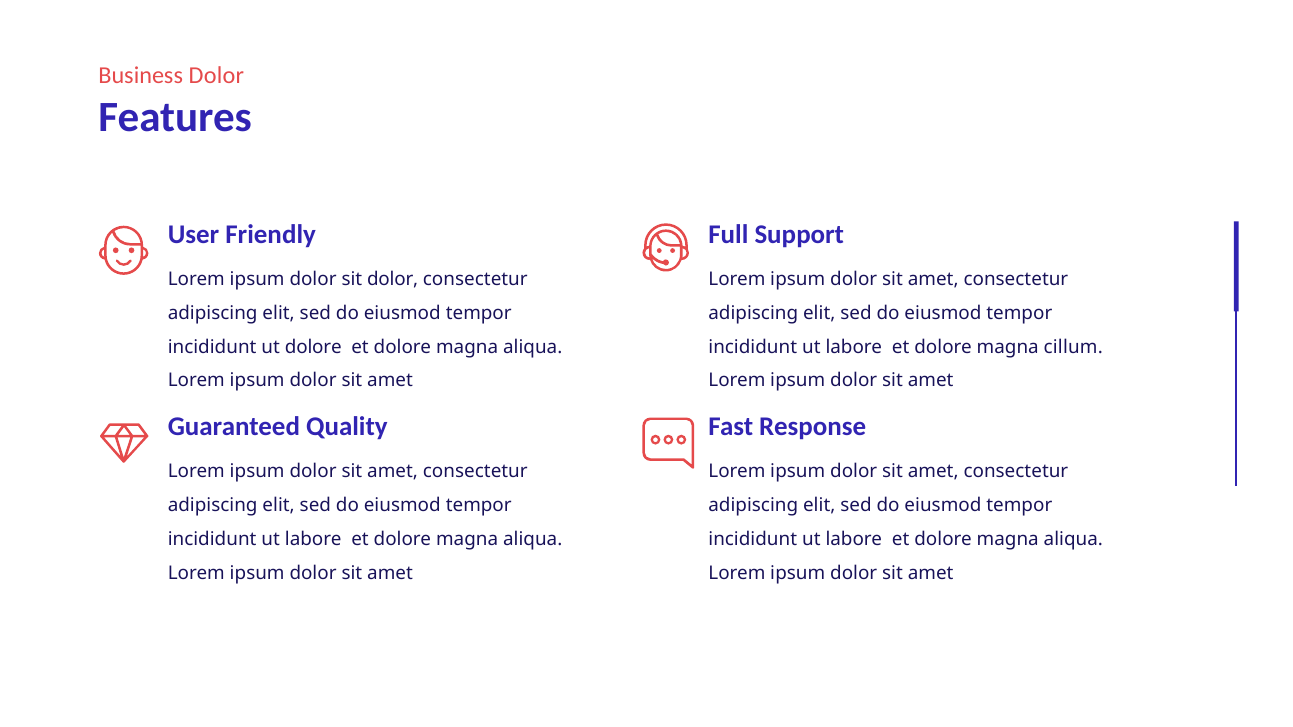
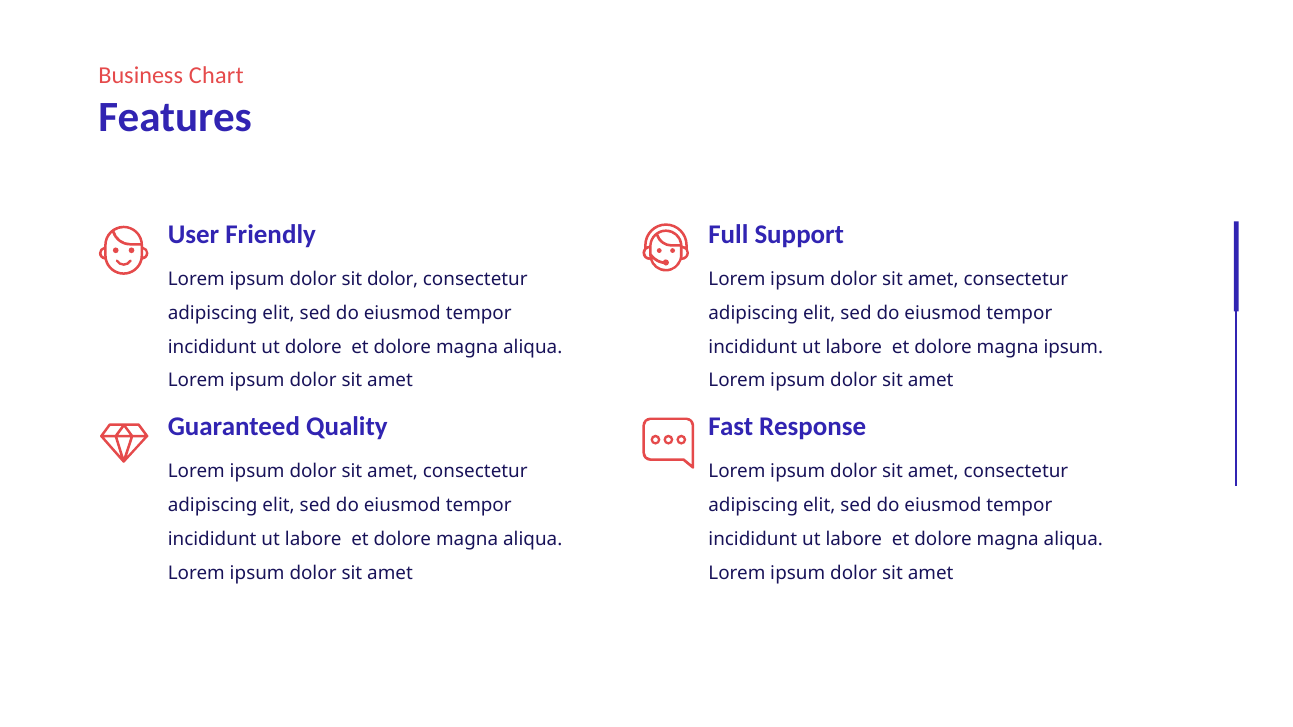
Business Dolor: Dolor -> Chart
magna cillum: cillum -> ipsum
